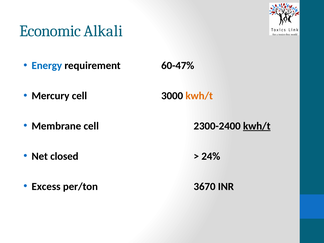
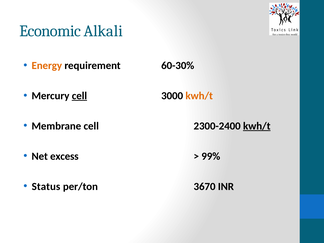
Energy colour: blue -> orange
60-47%: 60-47% -> 60-30%
cell at (79, 96) underline: none -> present
closed: closed -> excess
24%: 24% -> 99%
Excess: Excess -> Status
